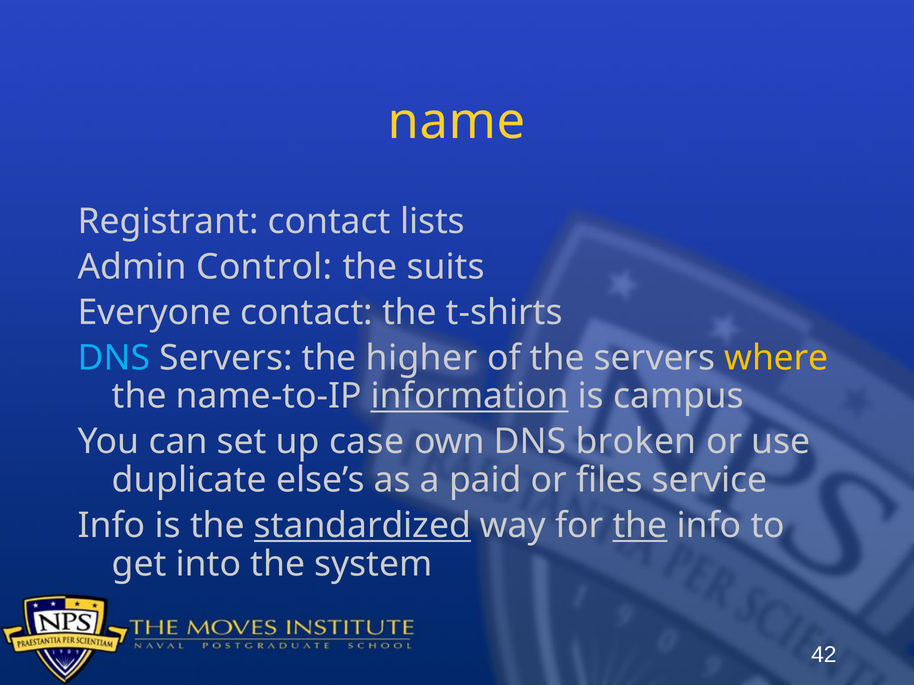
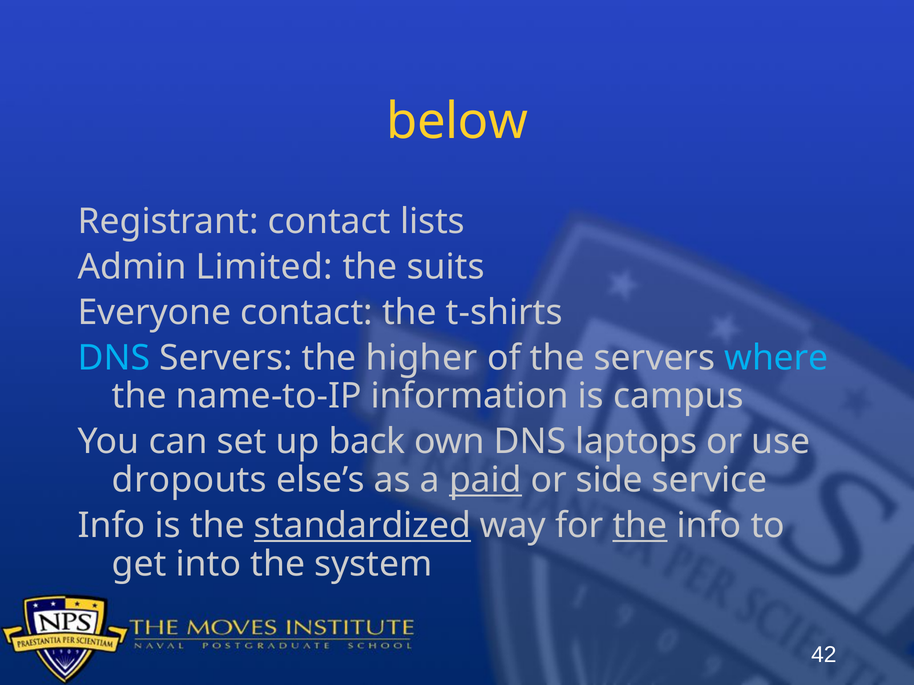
name: name -> below
Control: Control -> Limited
where colour: yellow -> light blue
information underline: present -> none
case: case -> back
broken: broken -> laptops
duplicate: duplicate -> dropouts
paid underline: none -> present
files: files -> side
